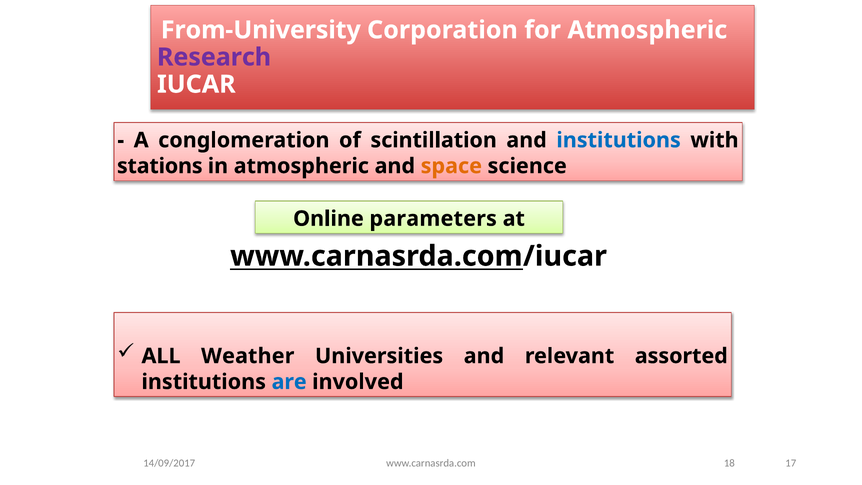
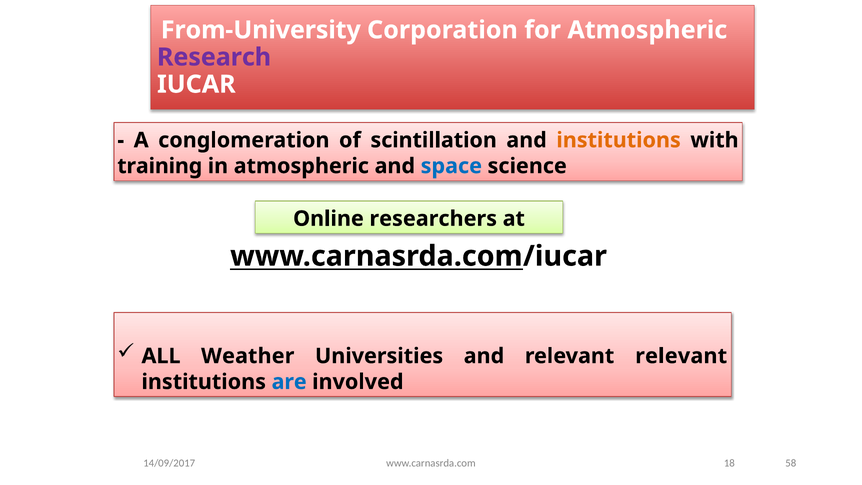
institutions at (619, 140) colour: blue -> orange
stations: stations -> training
space colour: orange -> blue
parameters: parameters -> researchers
relevant assorted: assorted -> relevant
17: 17 -> 58
